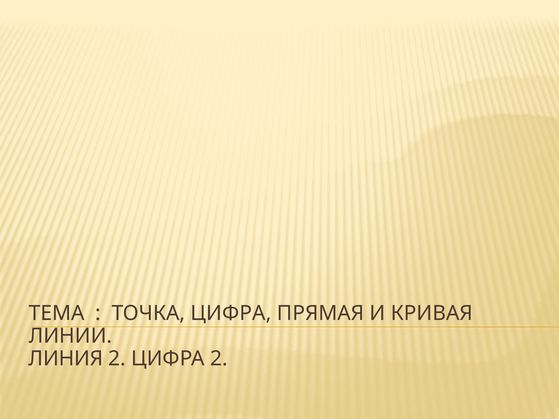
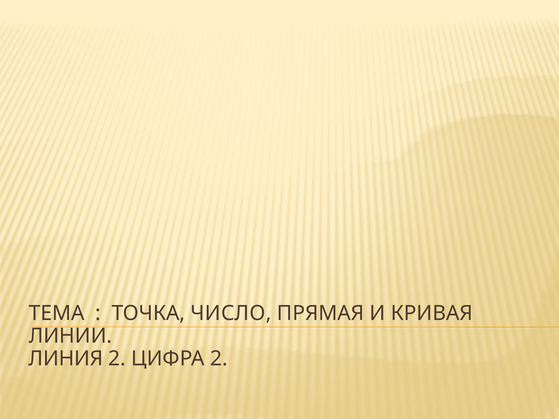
ТОЧКА ЦИФРА: ЦИФРА -> ЧИСЛО
